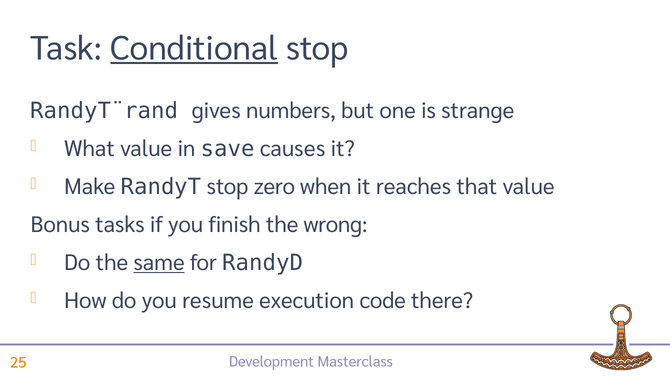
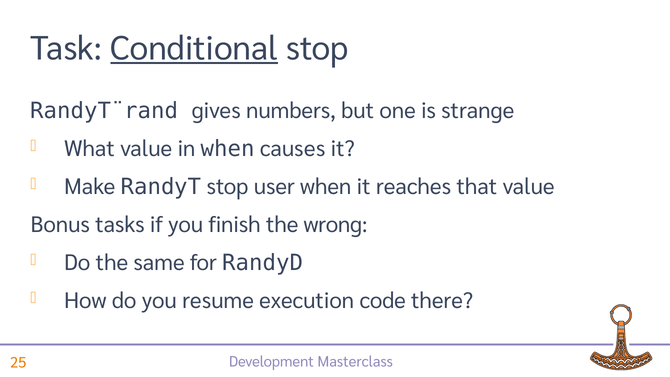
in save: save -> when
zero: zero -> user
same underline: present -> none
